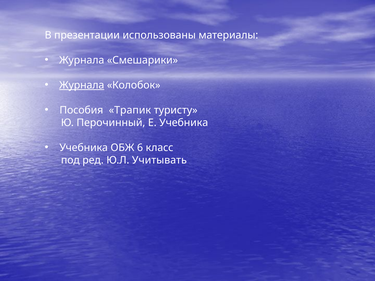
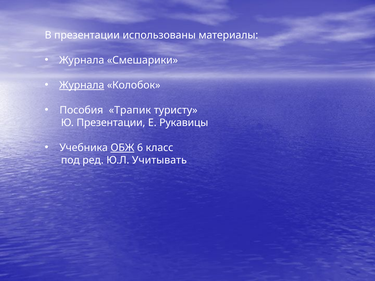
Ю Перочинный: Перочинный -> Презентации
Е Учебника: Учебника -> Рукавицы
ОБЖ underline: none -> present
